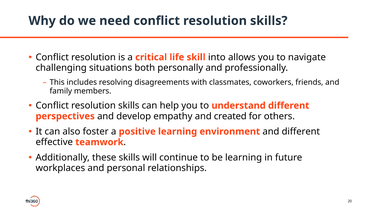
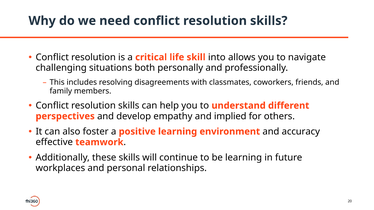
created: created -> implied
and different: different -> accuracy
